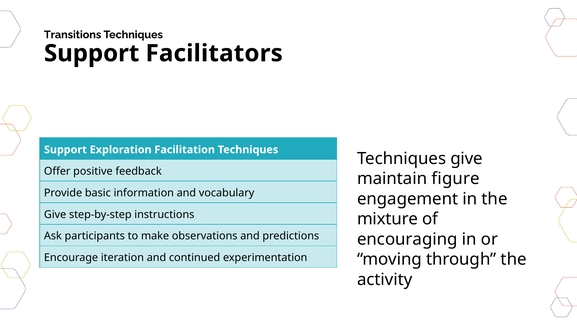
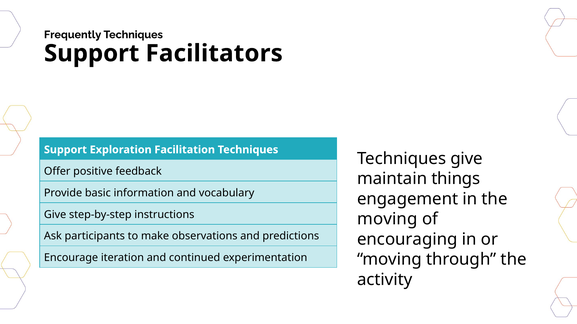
Transitions: Transitions -> Frequently
figure: figure -> things
mixture at (388, 219): mixture -> moving
